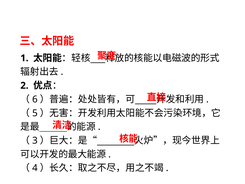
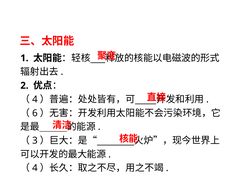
6 at (35, 99): 6 -> 4
5: 5 -> 6
